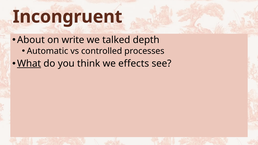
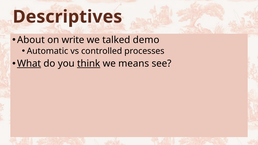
Incongruent: Incongruent -> Descriptives
depth: depth -> demo
think underline: none -> present
effects: effects -> means
